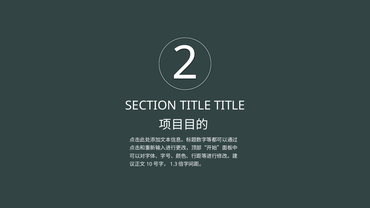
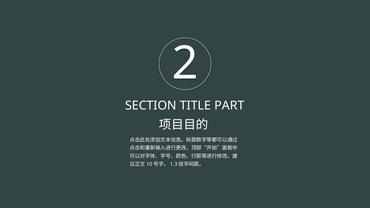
TITLE TITLE: TITLE -> PART
